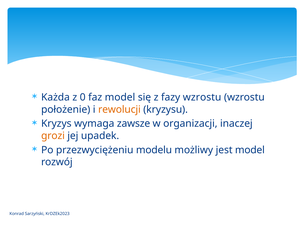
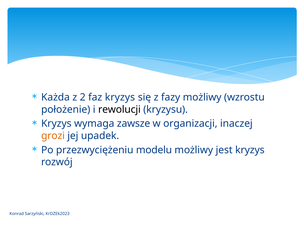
0: 0 -> 2
faz model: model -> kryzys
fazy wzrostu: wzrostu -> możliwy
rewolucji colour: orange -> black
jest model: model -> kryzys
